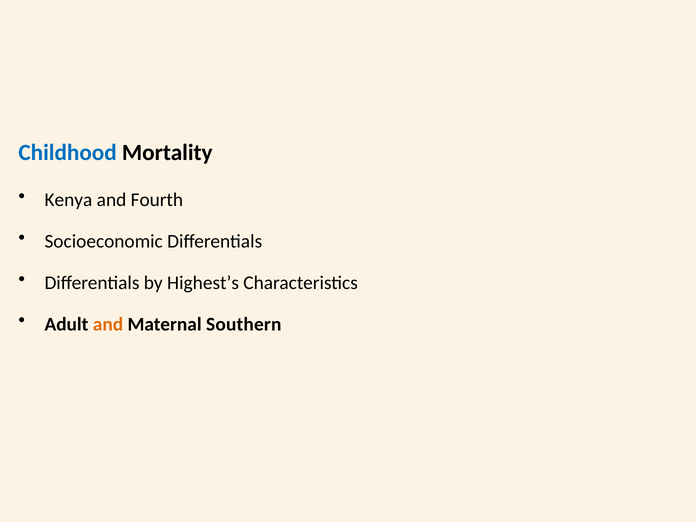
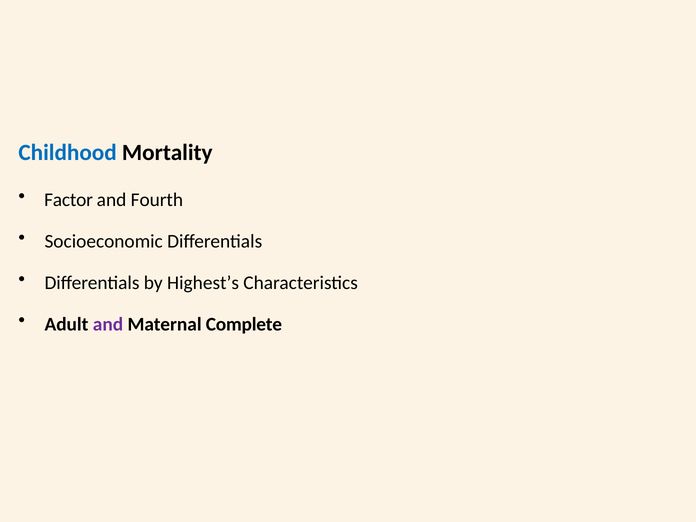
Kenya: Kenya -> Factor
and at (108, 324) colour: orange -> purple
Southern: Southern -> Complete
